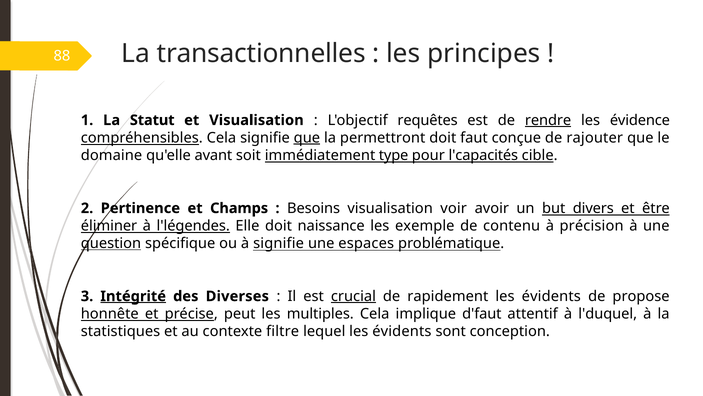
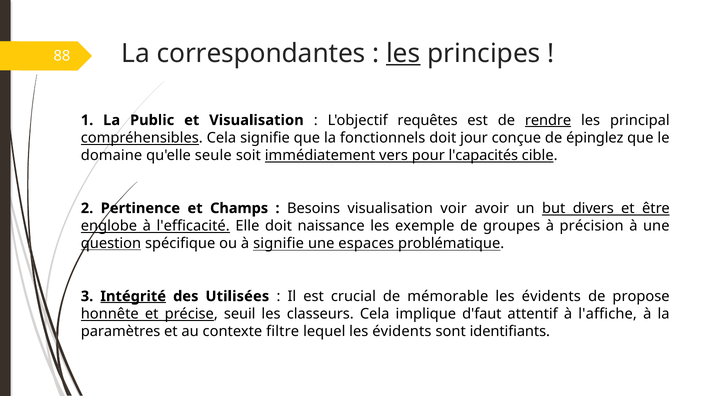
transactionnelles: transactionnelles -> correspondantes
les at (403, 53) underline: none -> present
Statut: Statut -> Public
évidence: évidence -> principal
que at (307, 138) underline: present -> none
permettront: permettront -> fonctionnels
faut: faut -> jour
rajouter: rajouter -> épinglez
avant: avant -> seule
type: type -> vers
éliminer: éliminer -> englobe
l'légendes: l'légendes -> l'efficacité
contenu: contenu -> groupes
Diverses: Diverses -> Utilisées
crucial underline: present -> none
rapidement: rapidement -> mémorable
peut: peut -> seuil
multiples: multiples -> classeurs
l'duquel: l'duquel -> l'affiche
statistiques: statistiques -> paramètres
conception: conception -> identifiants
